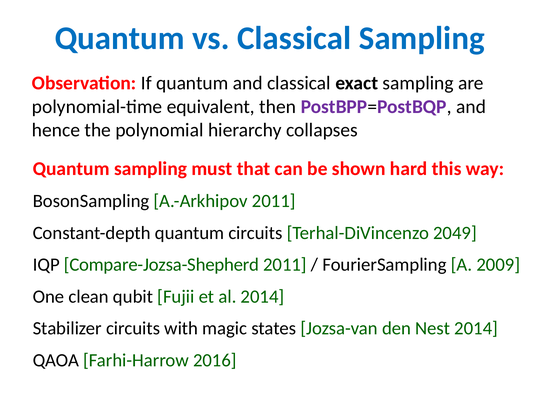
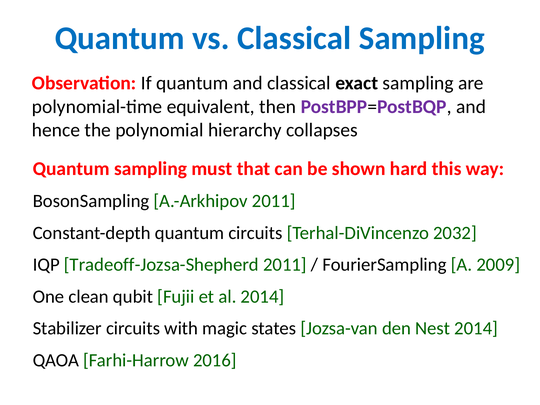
2049: 2049 -> 2032
Compare-Jozsa-Shepherd: Compare-Jozsa-Shepherd -> Tradeoff-Jozsa-Shepherd
